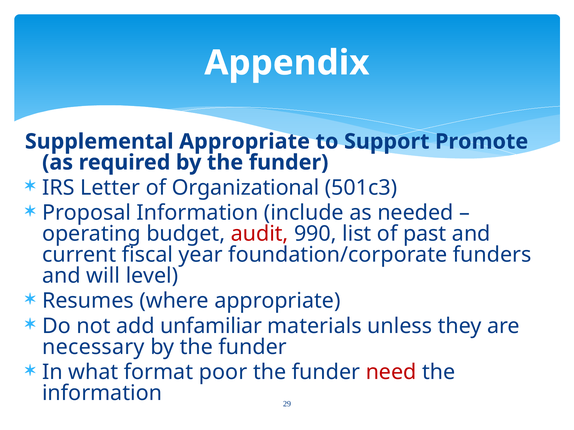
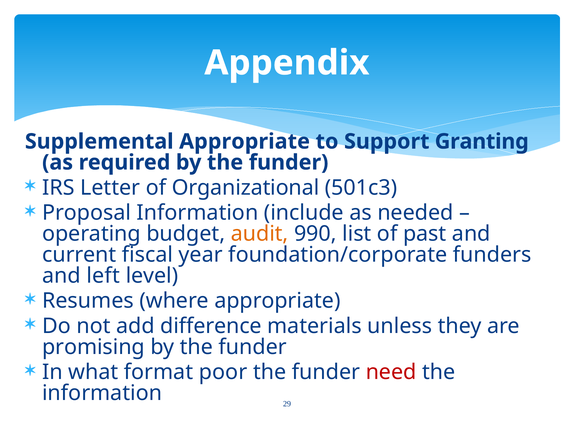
Promote: Promote -> Granting
audit colour: red -> orange
will: will -> left
unfamiliar: unfamiliar -> difference
necessary: necessary -> promising
